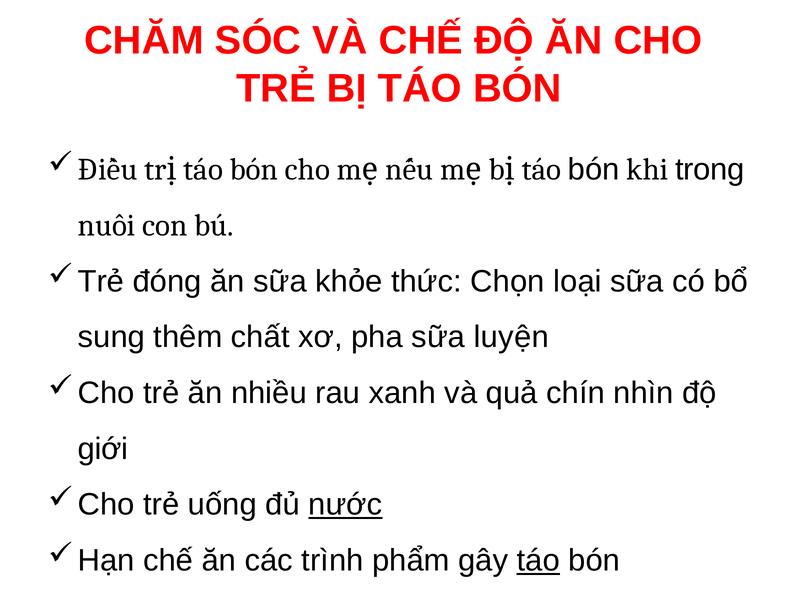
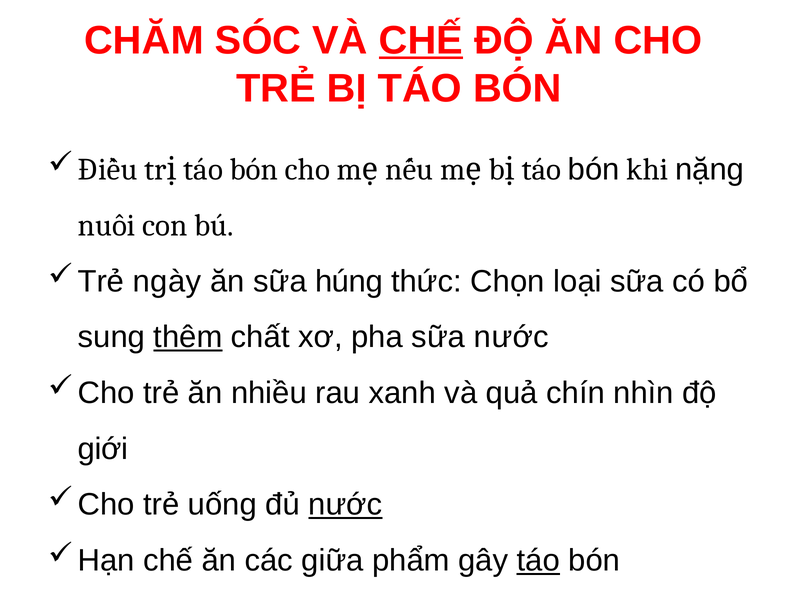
CHẾ at (421, 41) underline: none -> present
trong: trong -> nặng
đóng: đóng -> ngày
khỏe: khỏe -> húng
thêm underline: none -> present
sữa luyện: luyện -> nước
trình: trình -> giữa
